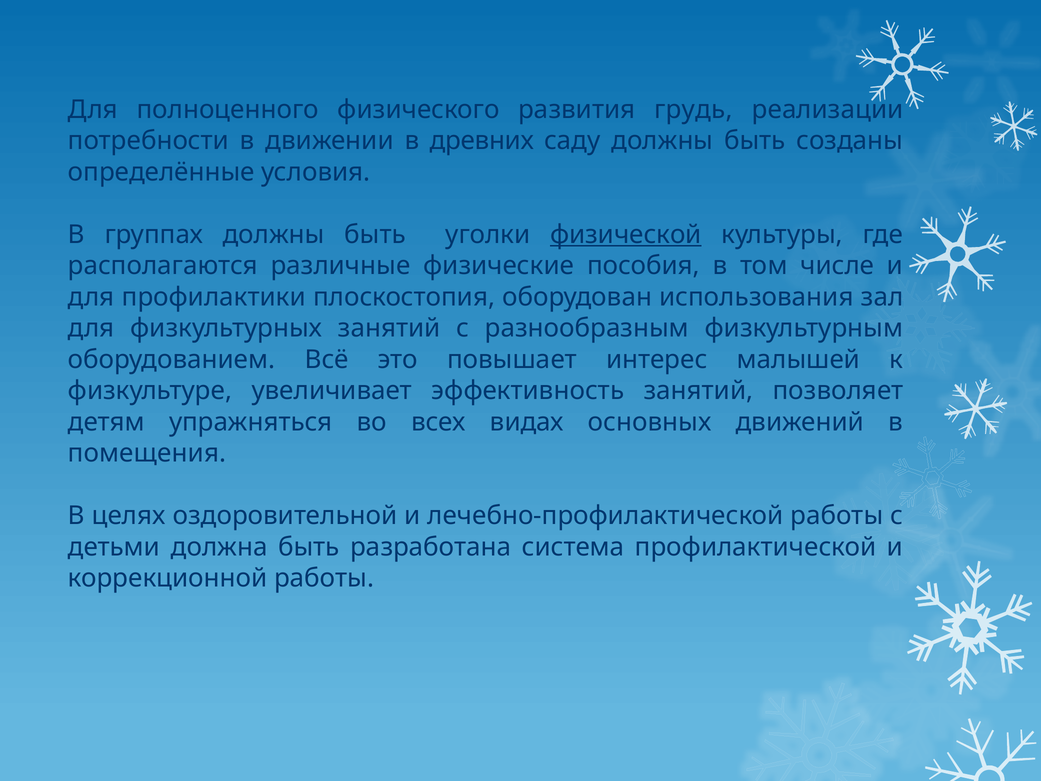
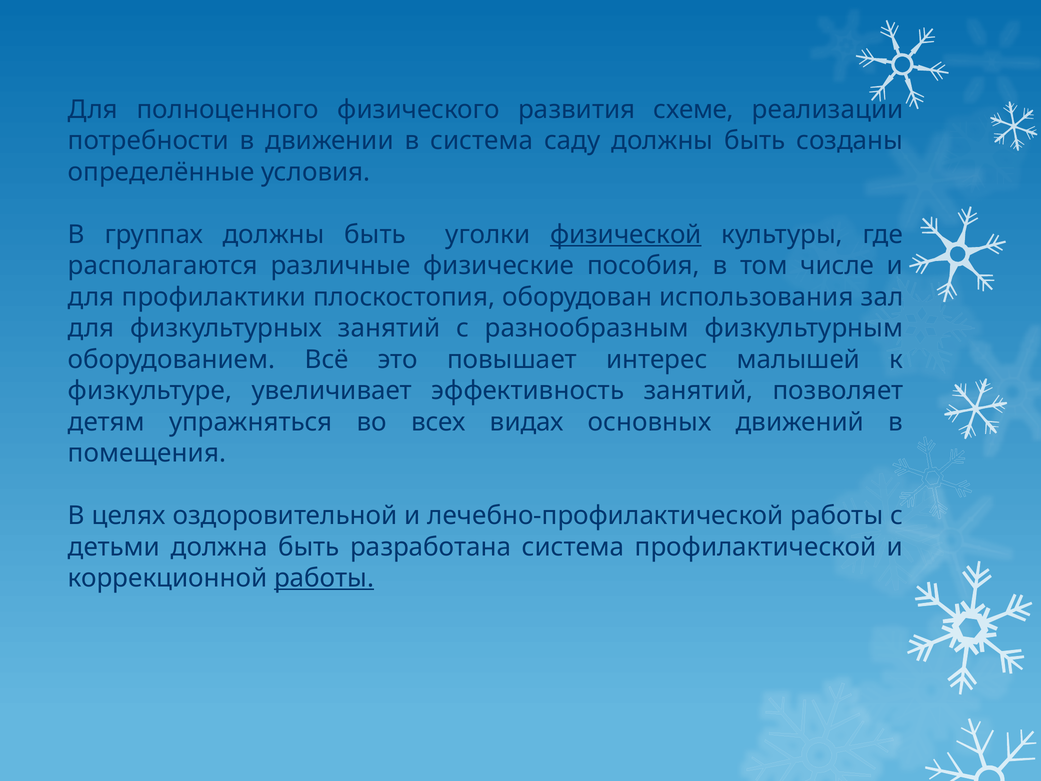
грудь: грудь -> схеме
в древних: древних -> система
работы at (324, 578) underline: none -> present
